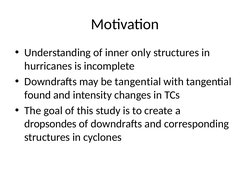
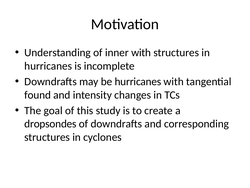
inner only: only -> with
be tangential: tangential -> hurricanes
